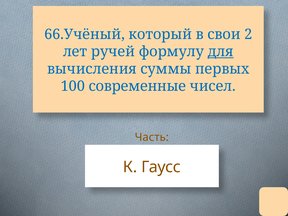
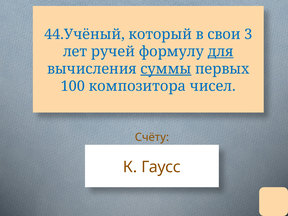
66.Учёный: 66.Учёный -> 44.Учёный
2: 2 -> 3
суммы underline: none -> present
современные: современные -> композитора
Часть: Часть -> Счёту
